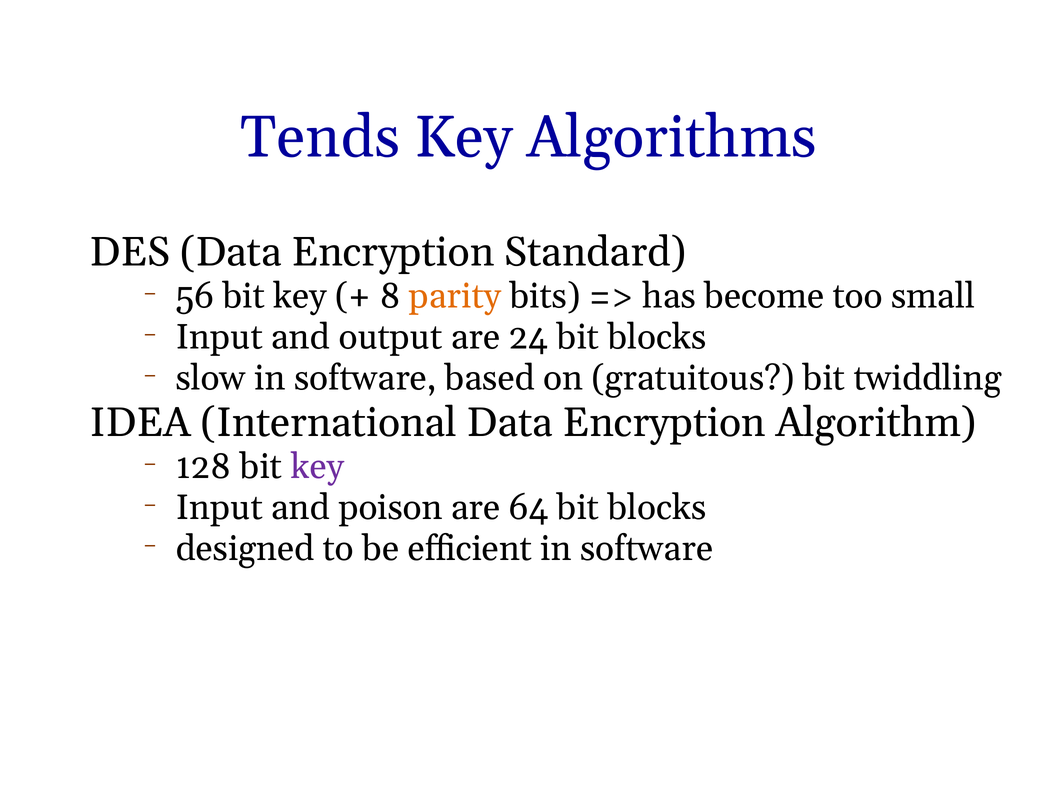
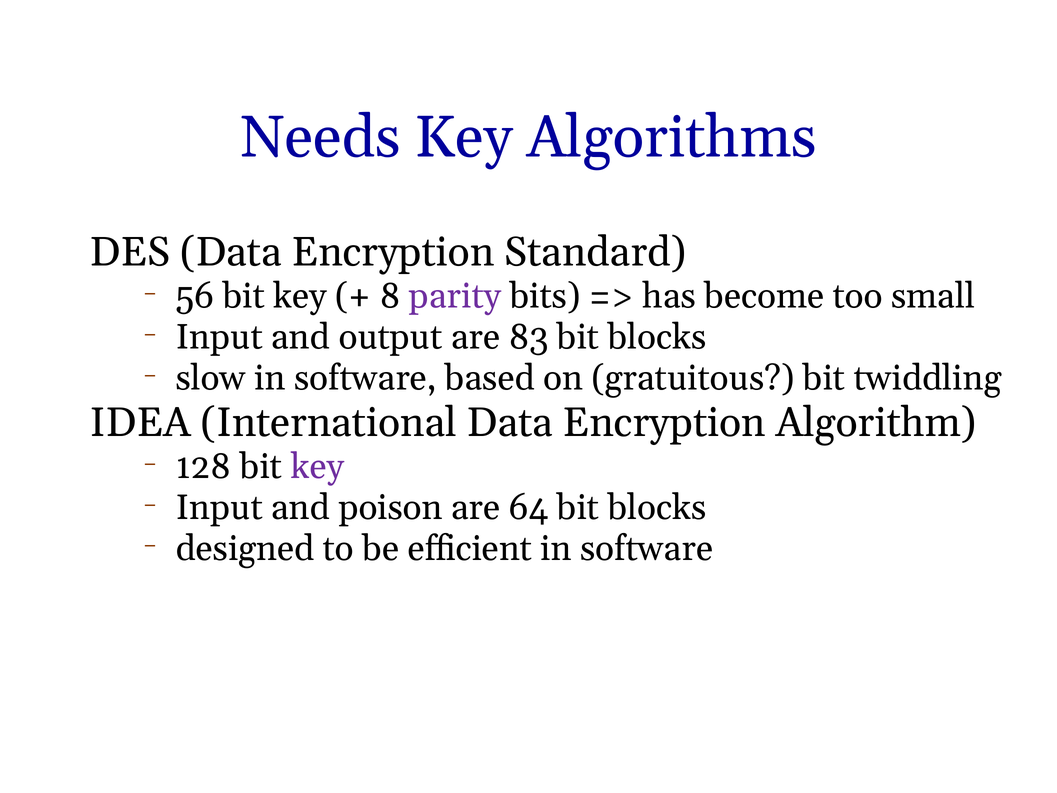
Tends: Tends -> Needs
parity colour: orange -> purple
24: 24 -> 83
